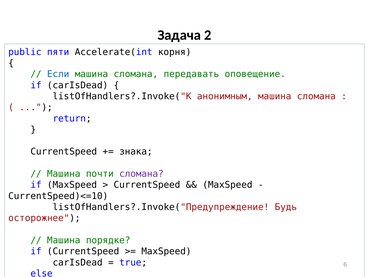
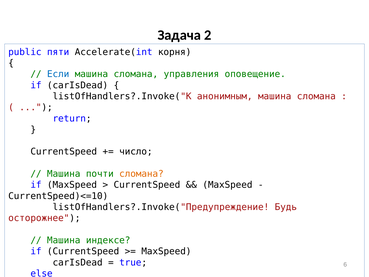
передавать: передавать -> управления
знака: знака -> число
сломана at (141, 174) colour: purple -> orange
порядке: порядке -> индексе
